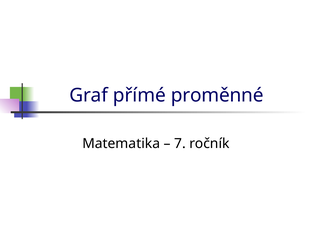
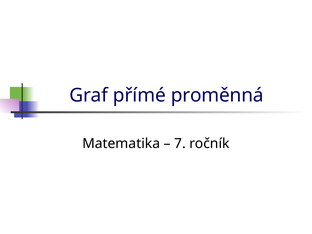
proměnné: proměnné -> proměnná
